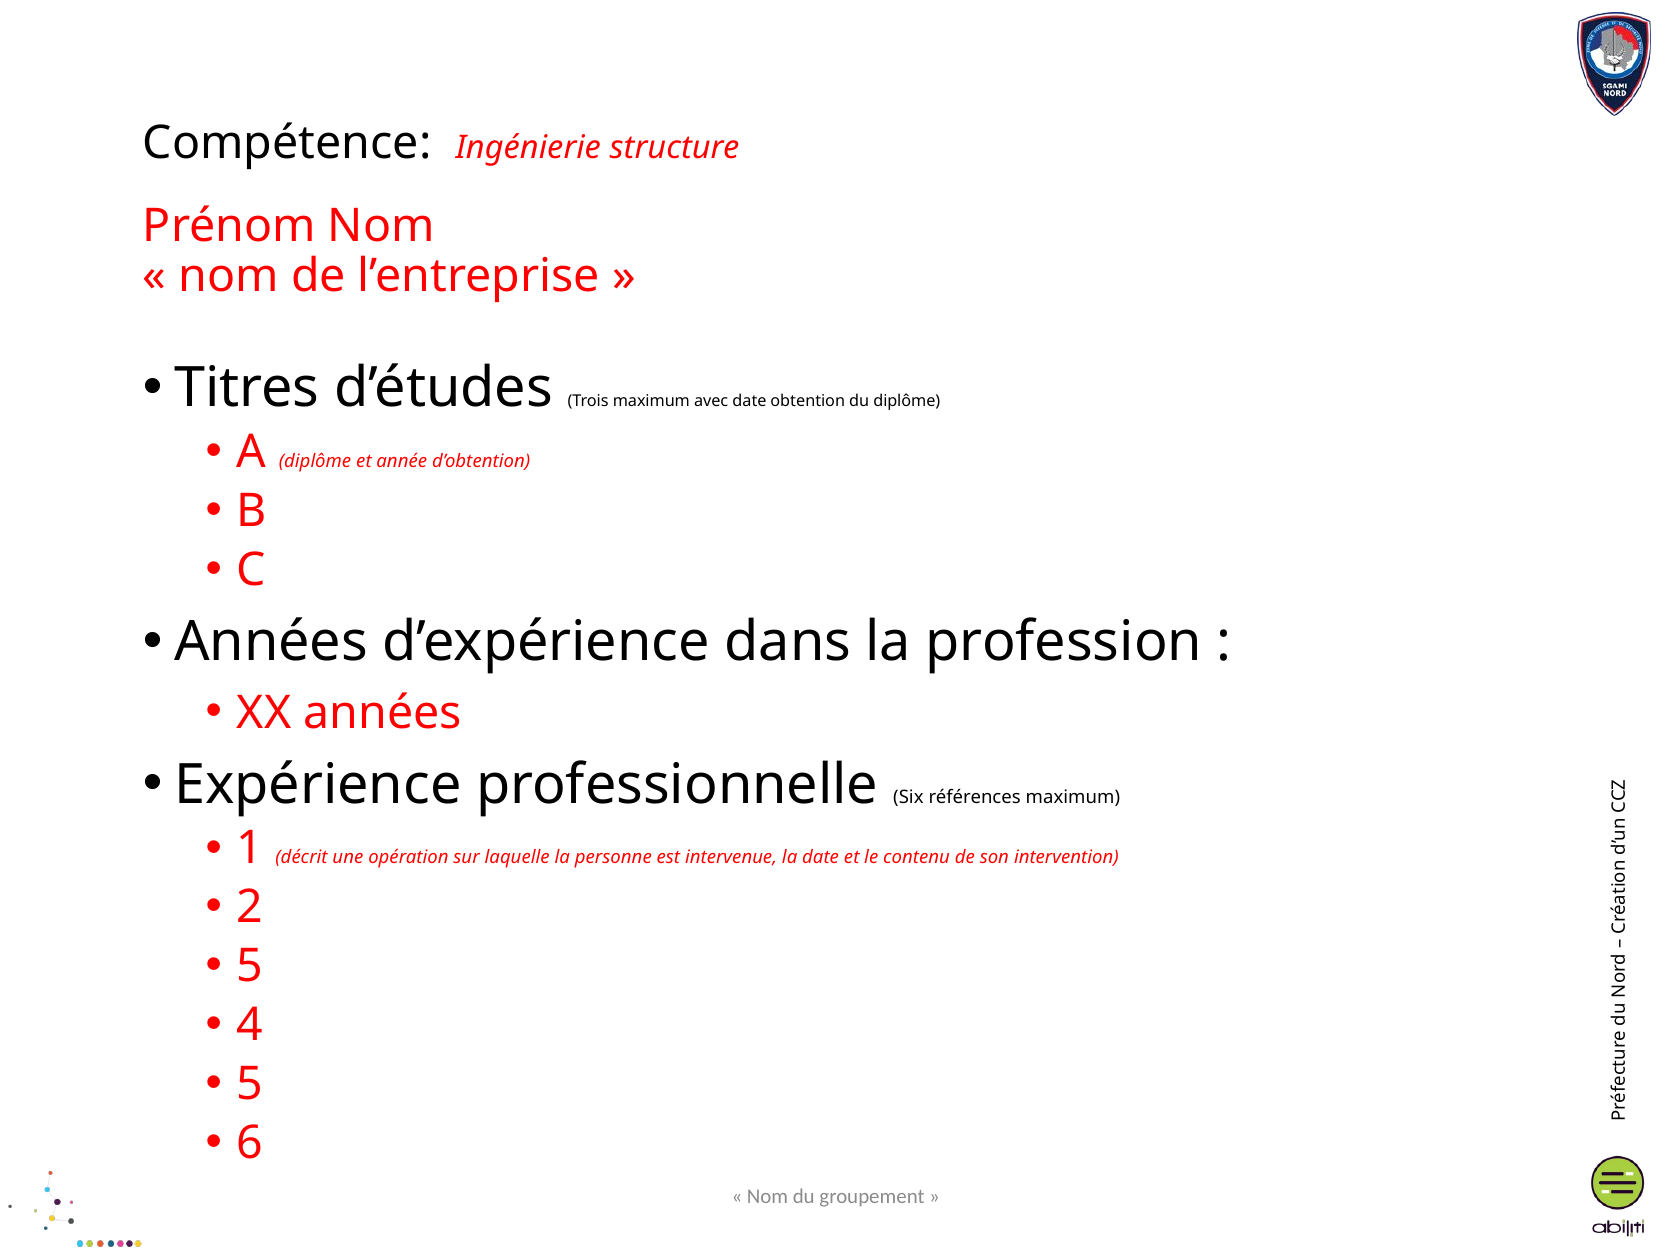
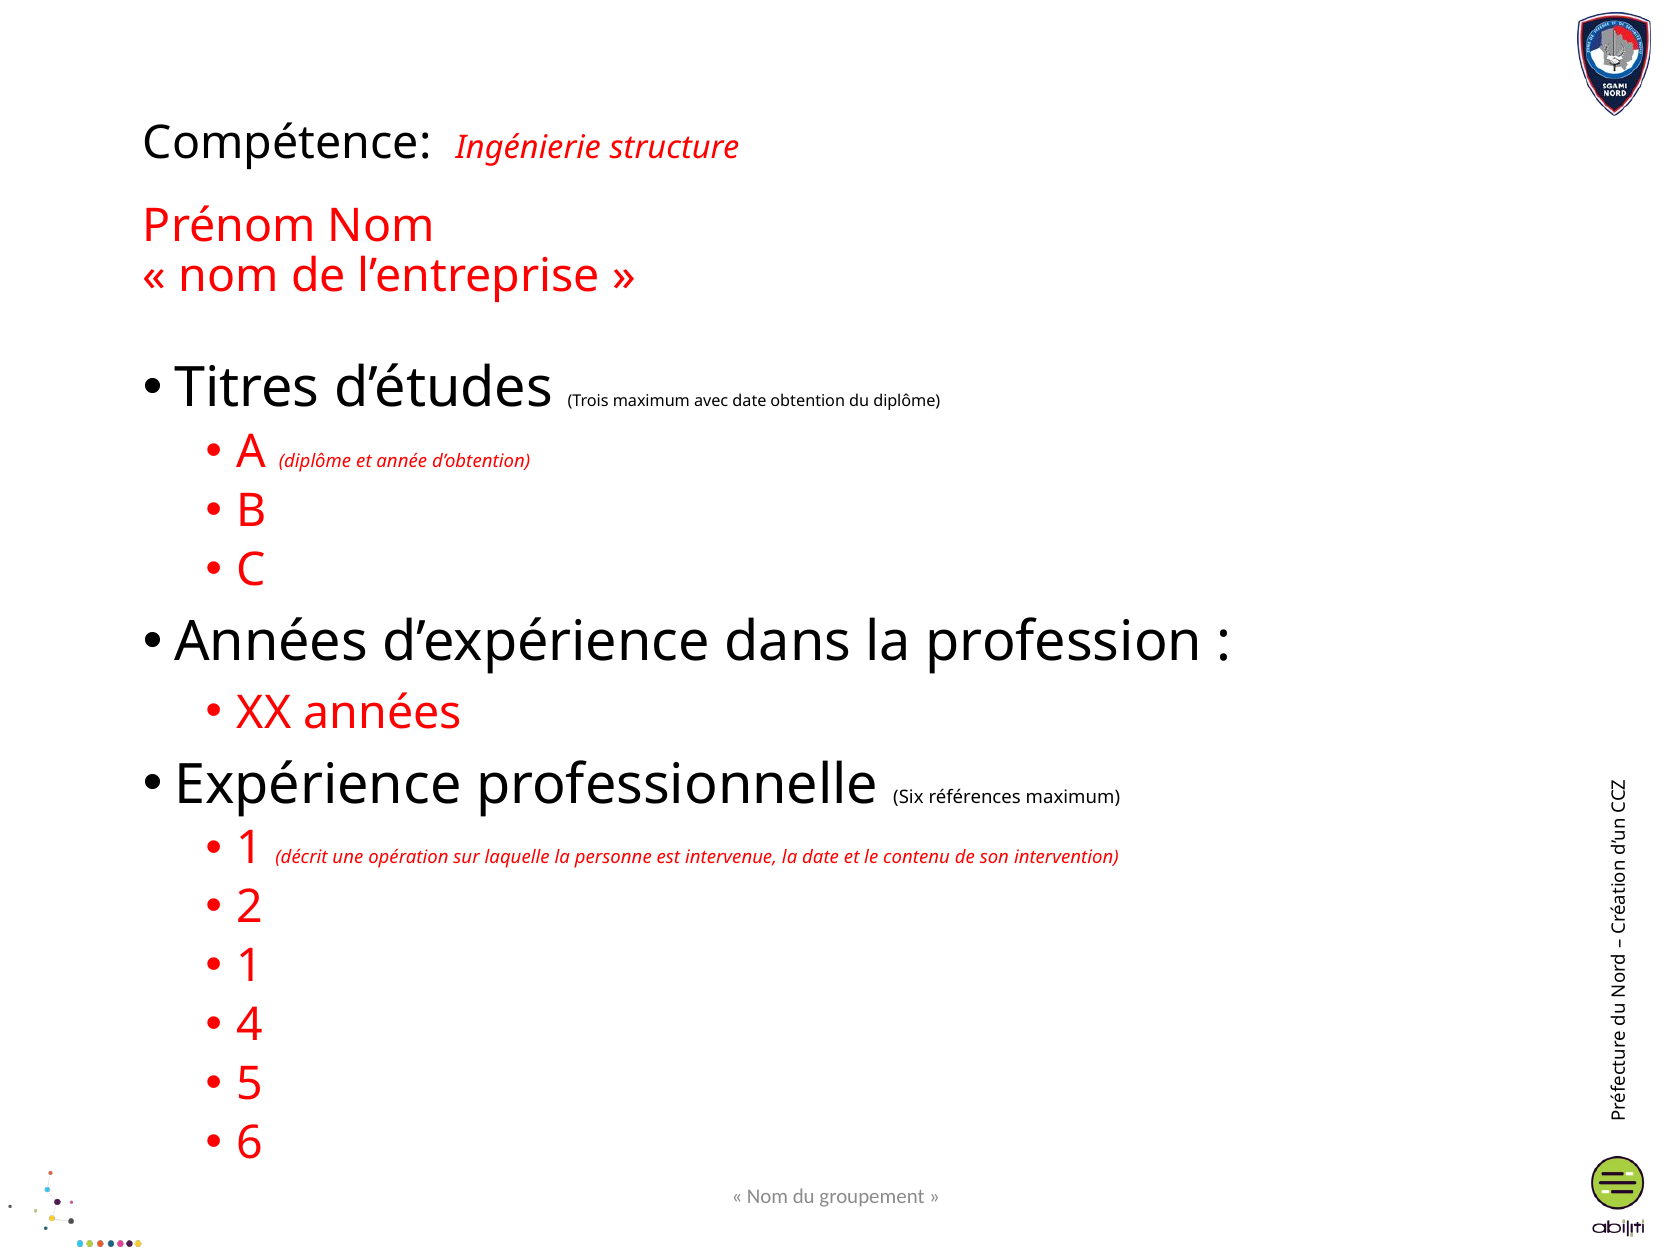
5 at (250, 966): 5 -> 1
